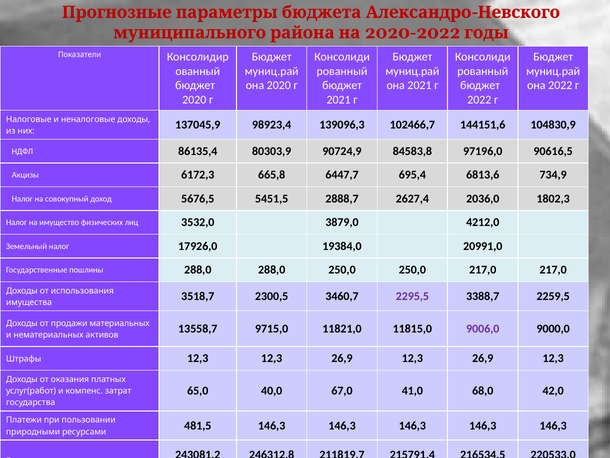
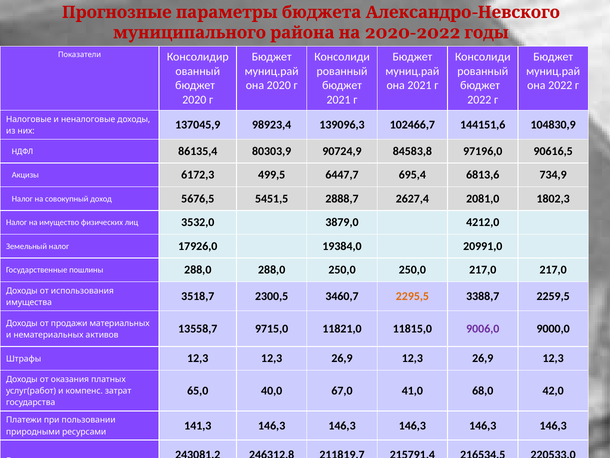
665,8: 665,8 -> 499,5
2036,0: 2036,0 -> 2081,0
2295,5 colour: purple -> orange
481,5: 481,5 -> 141,3
